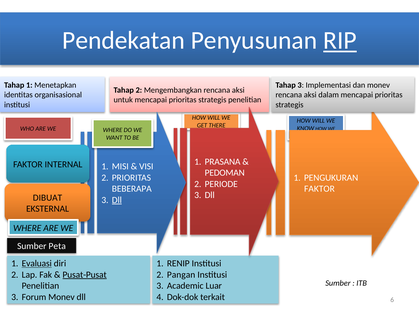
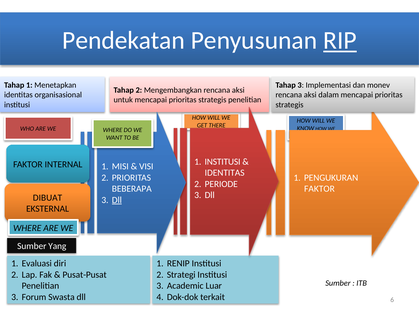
1 PRASANA: PRASANA -> INSTITUSI
PEDOMAN at (225, 173): PEDOMAN -> IDENTITAS
Peta: Peta -> Yang
Evaluasi underline: present -> none
Pusat-Pusat underline: present -> none
Pangan: Pangan -> Strategi
Forum Monev: Monev -> Swasta
